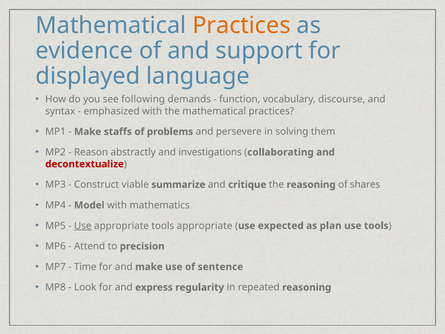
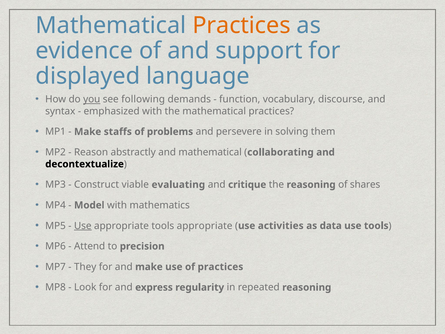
you underline: none -> present
and investigations: investigations -> mathematical
decontextualize colour: red -> black
summarize: summarize -> evaluating
expected: expected -> activities
plan: plan -> data
Time: Time -> They
of sentence: sentence -> practices
